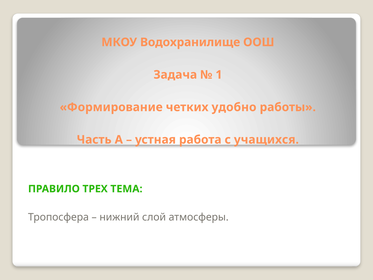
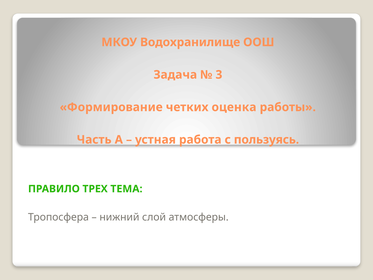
1: 1 -> 3
удобно: удобно -> оценка
учащихся: учащихся -> пользуясь
